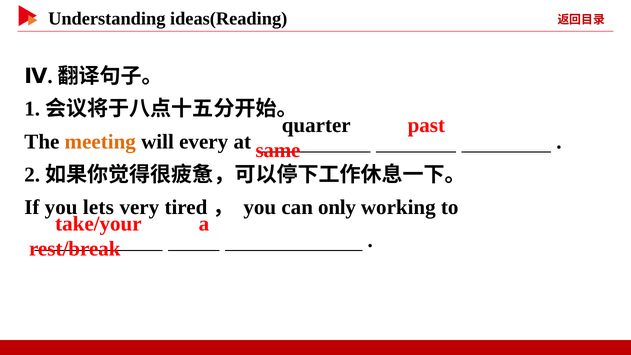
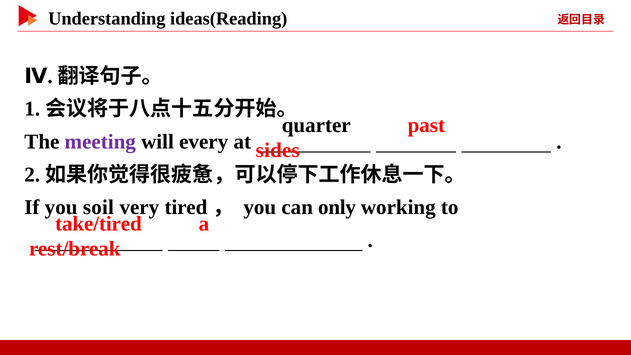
meeting colour: orange -> purple
same: same -> sides
lets: lets -> soil
take/your: take/your -> take/tired
